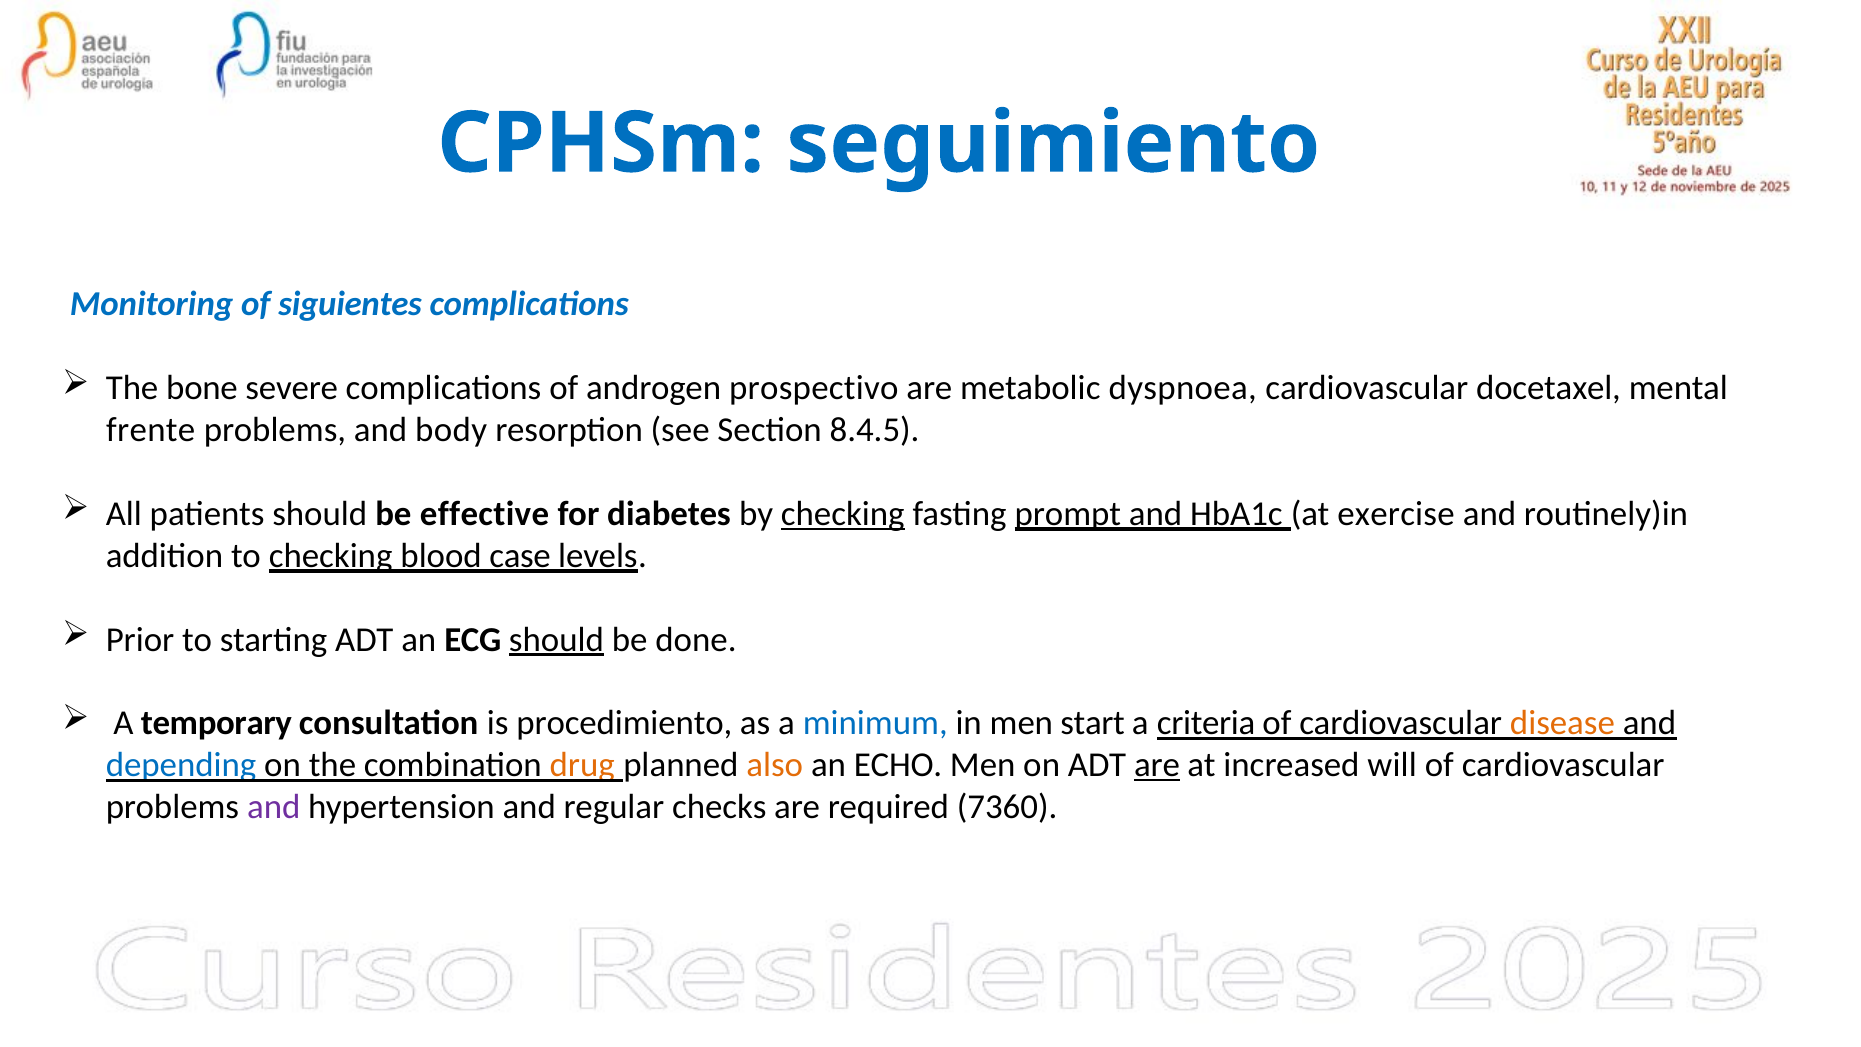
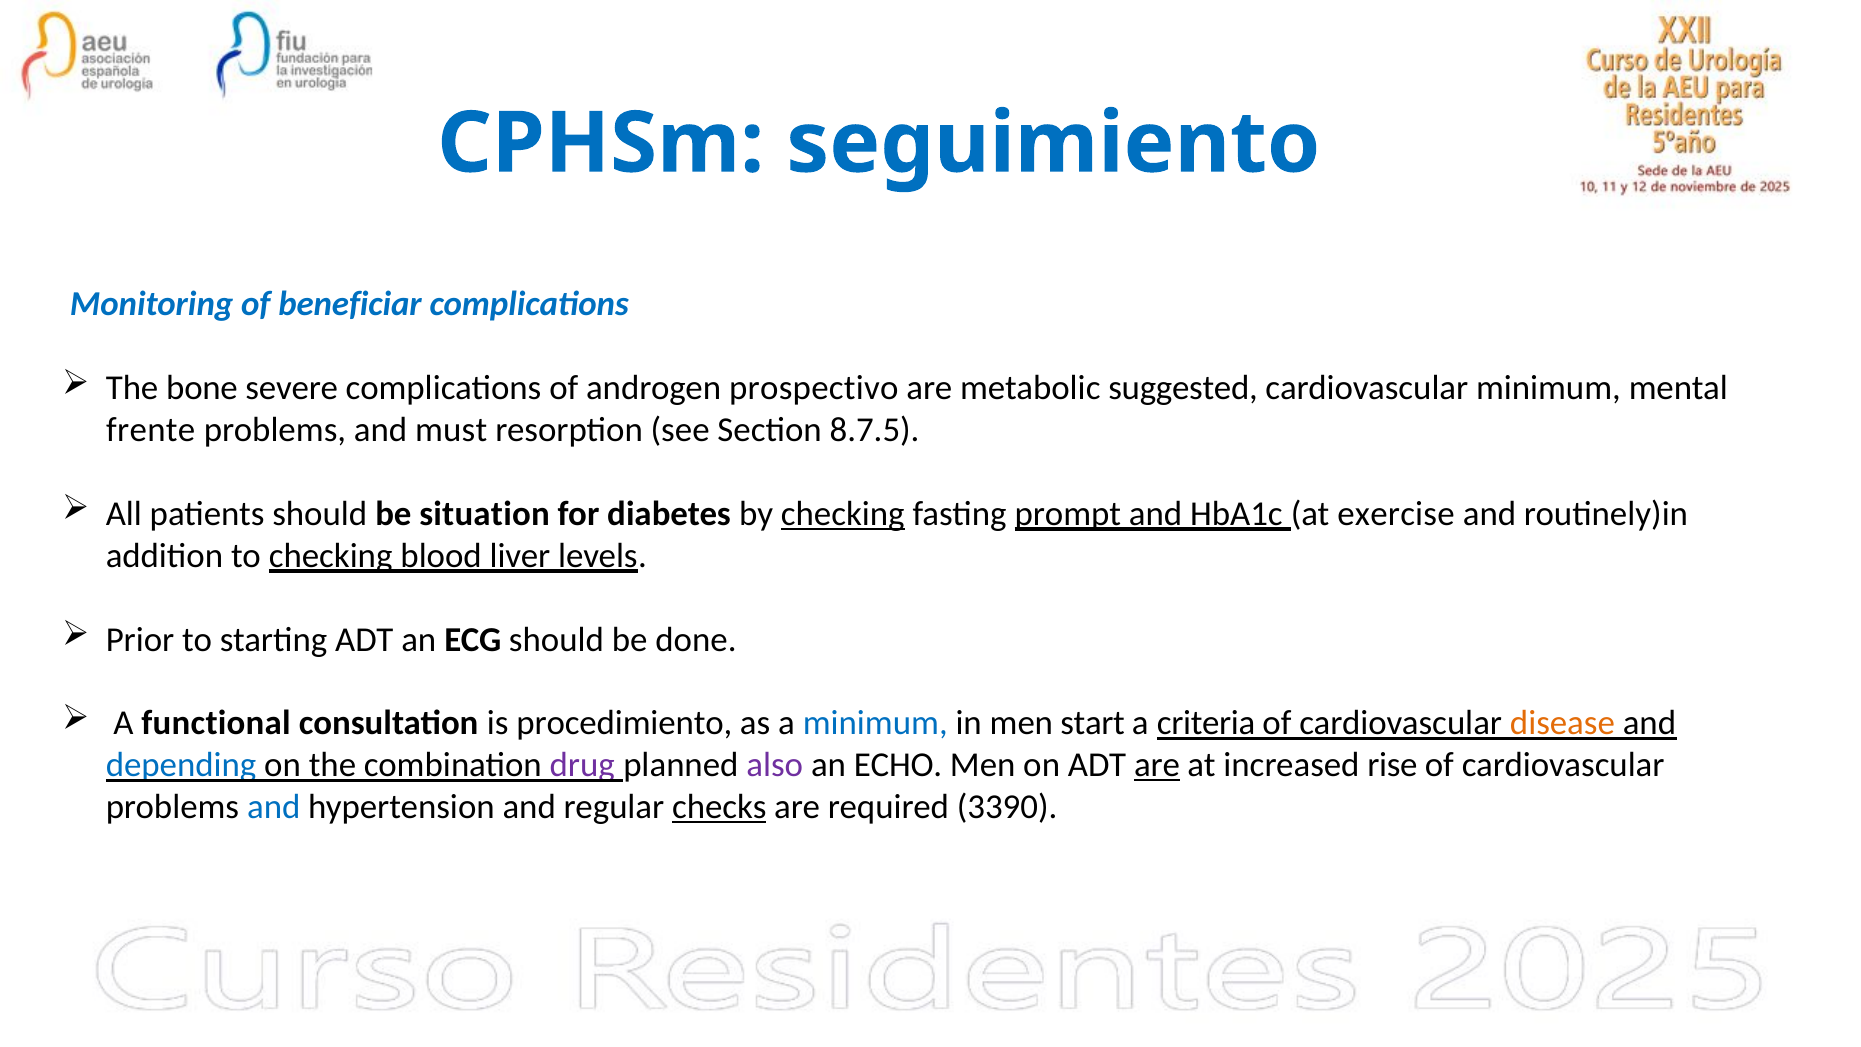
siguientes: siguientes -> beneficiar
dyspnoea: dyspnoea -> suggested
cardiovascular docetaxel: docetaxel -> minimum
body: body -> must
8.4.5: 8.4.5 -> 8.7.5
effective: effective -> situation
case: case -> liver
should at (556, 639) underline: present -> none
temporary: temporary -> functional
drug colour: orange -> purple
also colour: orange -> purple
will: will -> rise
and at (274, 807) colour: purple -> blue
checks underline: none -> present
7360: 7360 -> 3390
